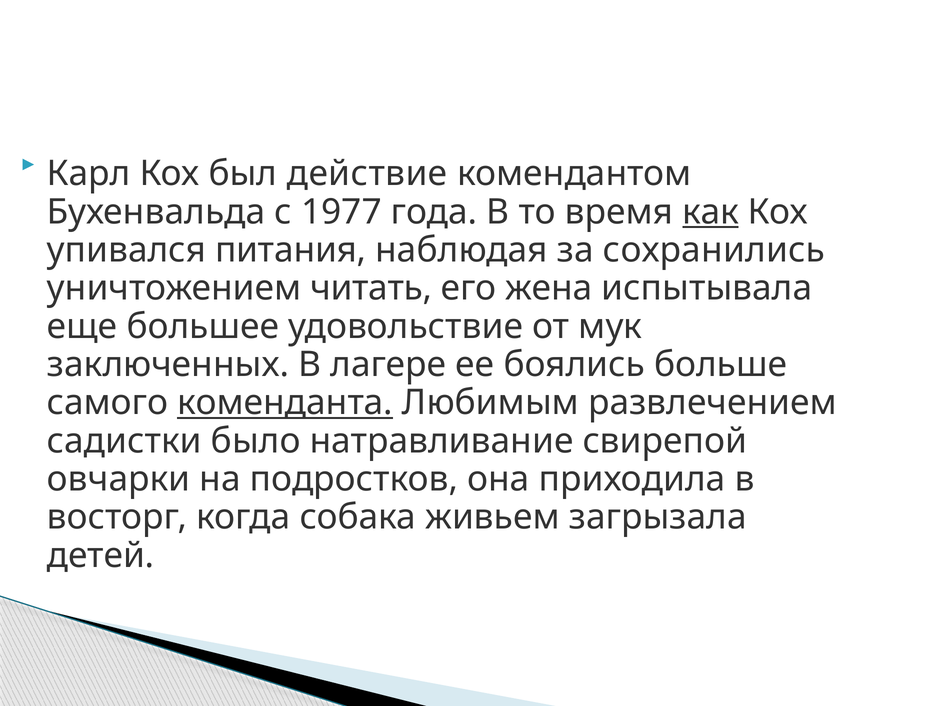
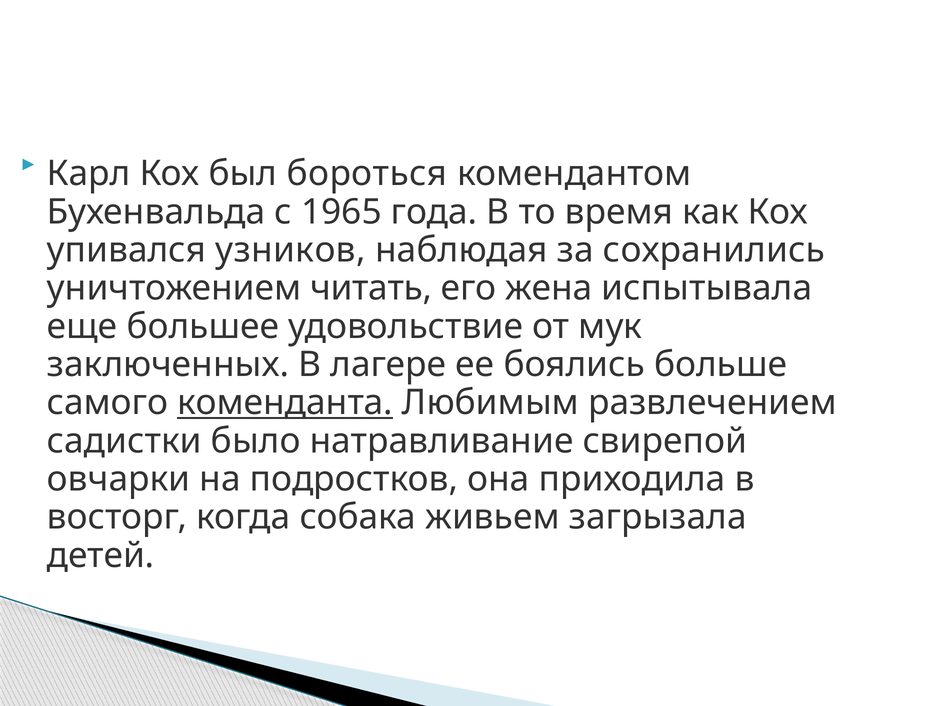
действие: действие -> бороться
1977: 1977 -> 1965
как underline: present -> none
питания: питания -> узников
